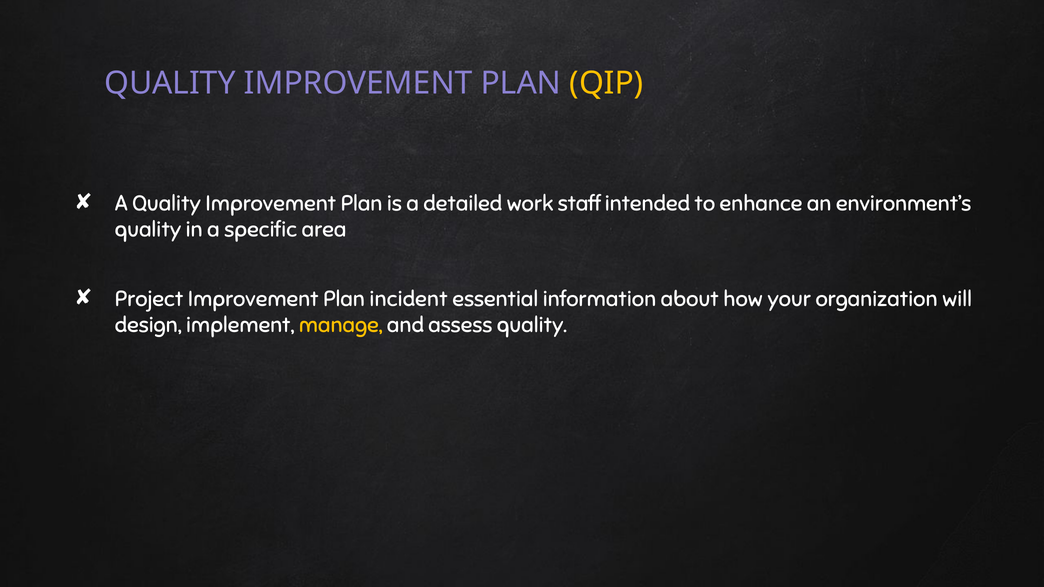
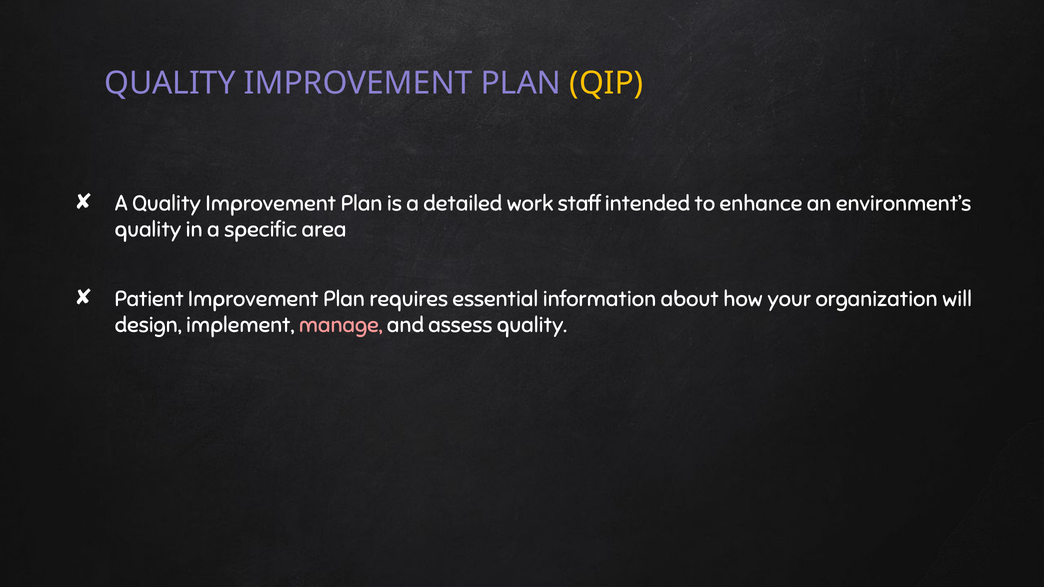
Project: Project -> Patient
incident: incident -> requires
manage colour: yellow -> pink
